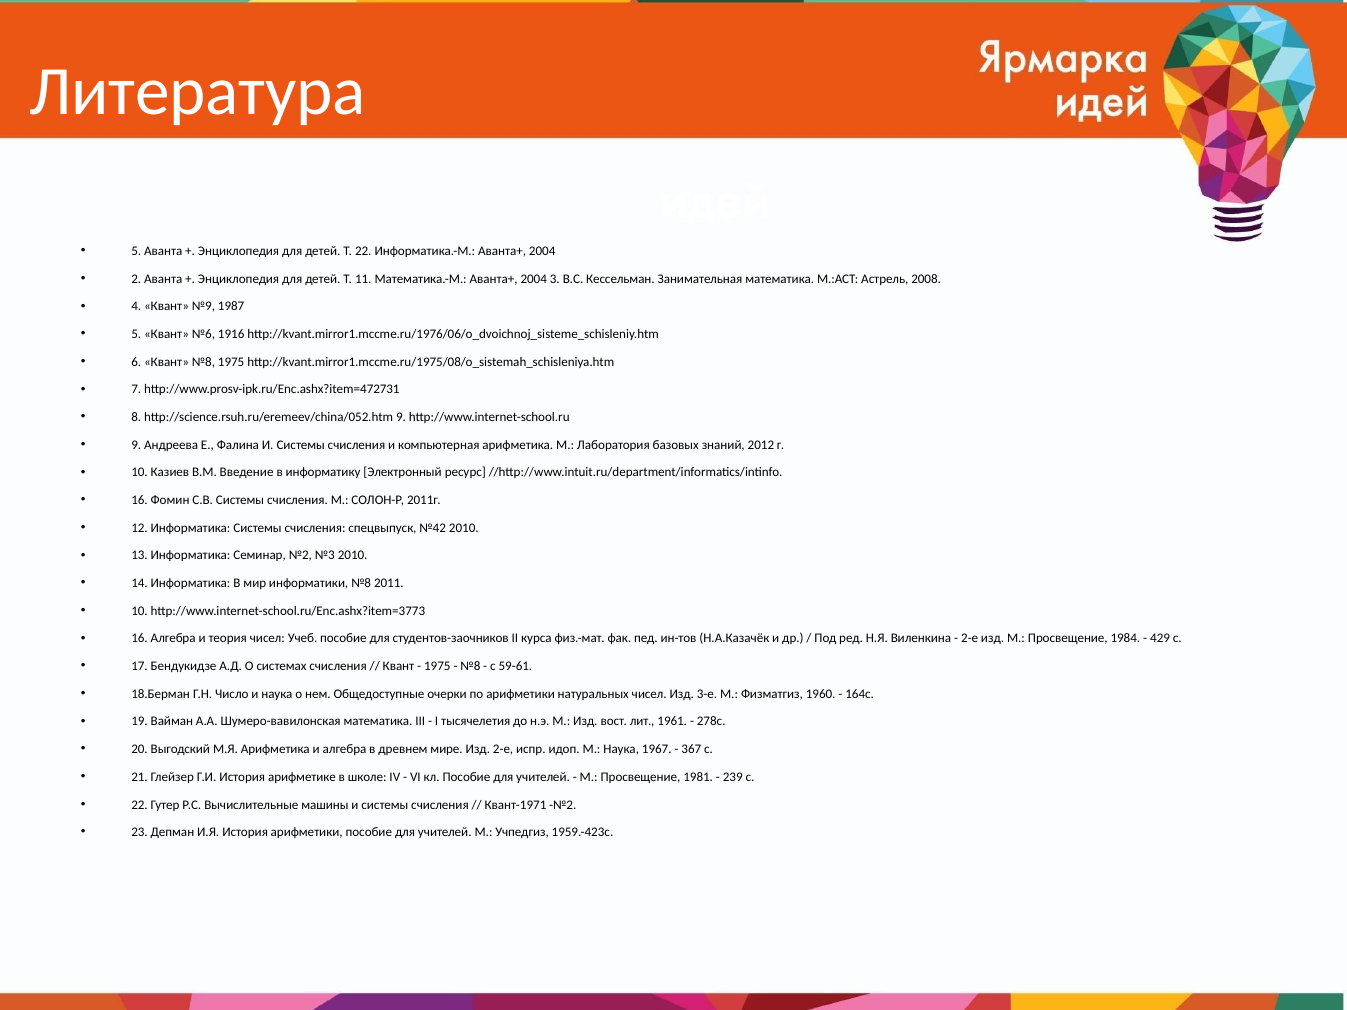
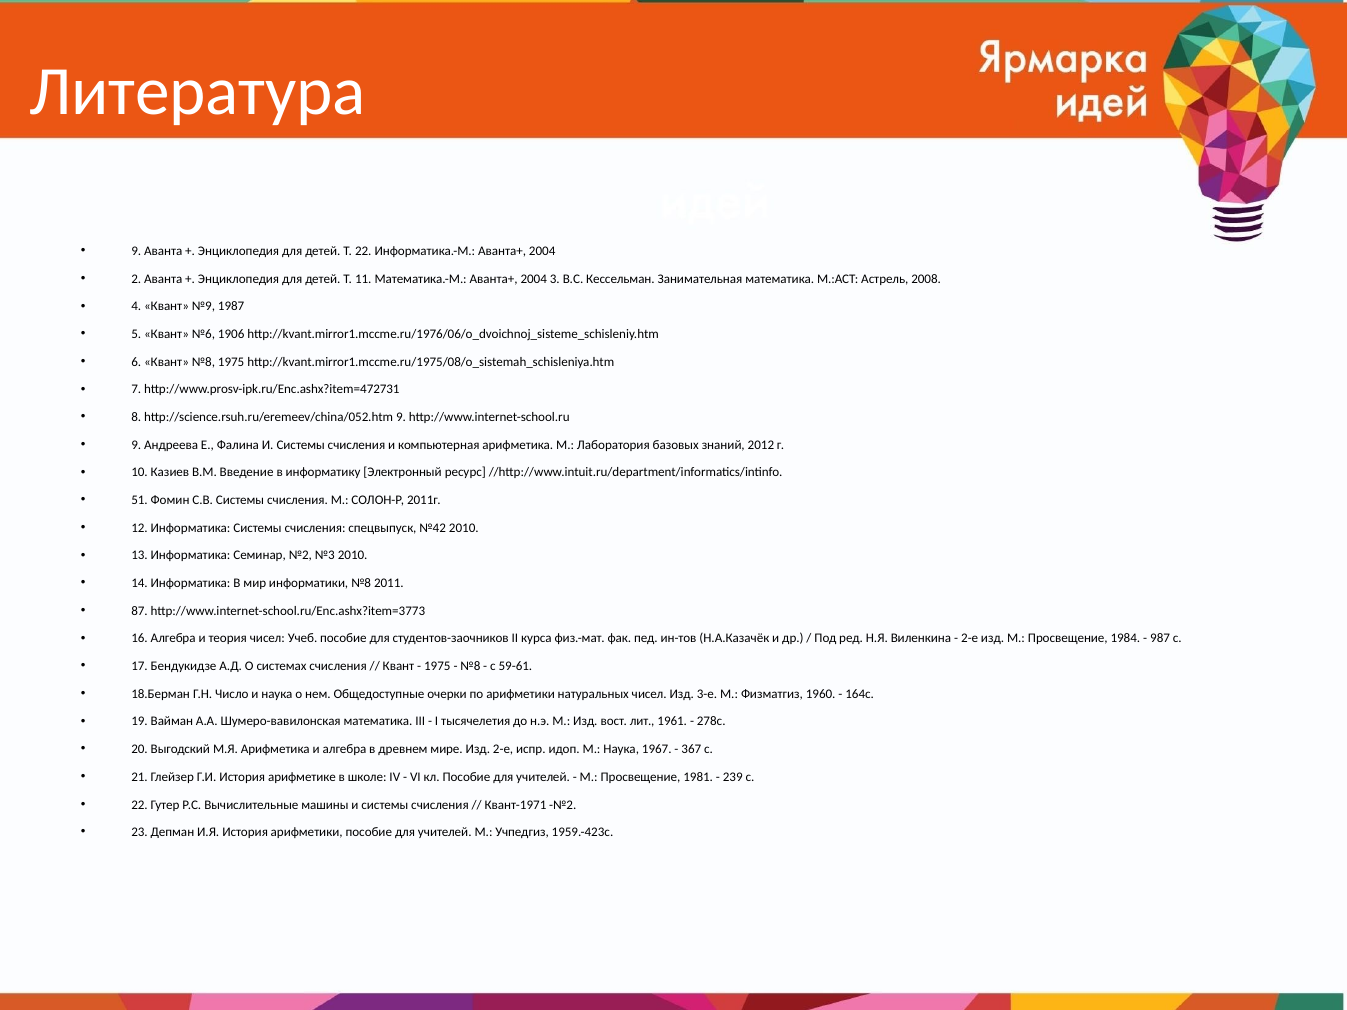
5 at (136, 251): 5 -> 9
1916: 1916 -> 1906
16 at (140, 500): 16 -> 51
10 at (140, 611): 10 -> 87
429: 429 -> 987
